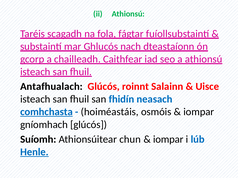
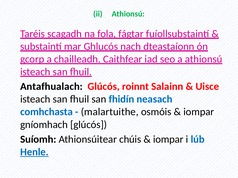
comhchasta underline: present -> none
hoiméastáis: hoiméastáis -> malartuithe
chun: chun -> chúis
